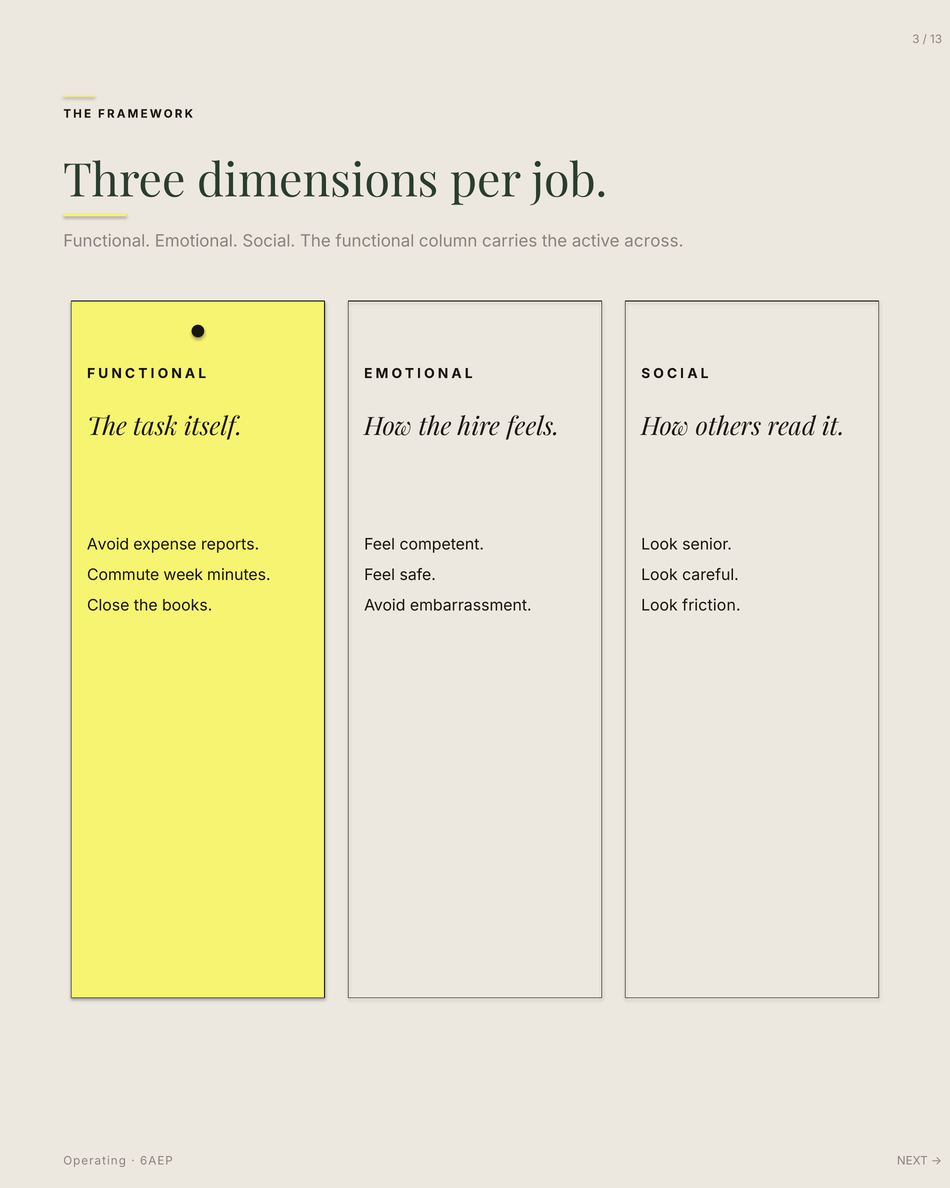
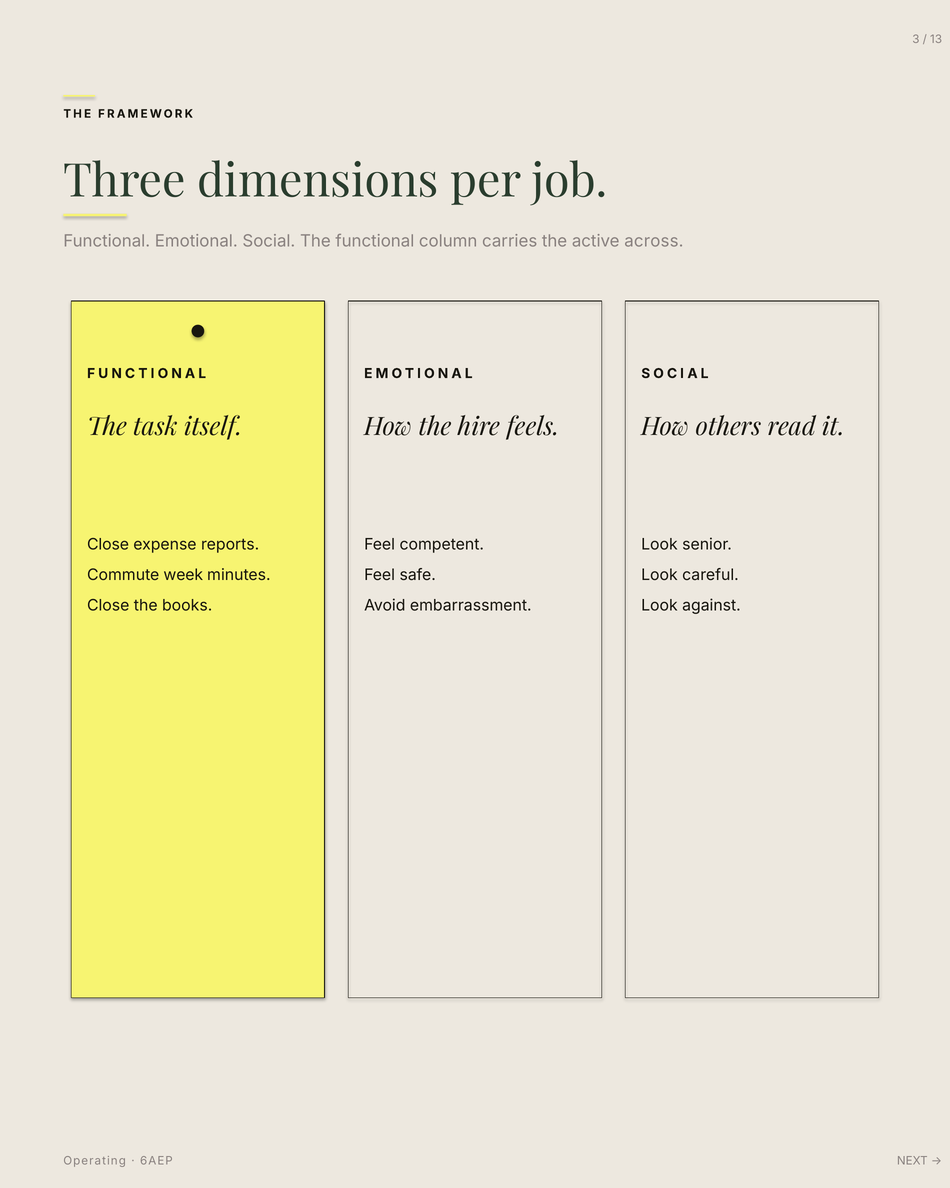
Avoid at (108, 544): Avoid -> Close
friction: friction -> against
